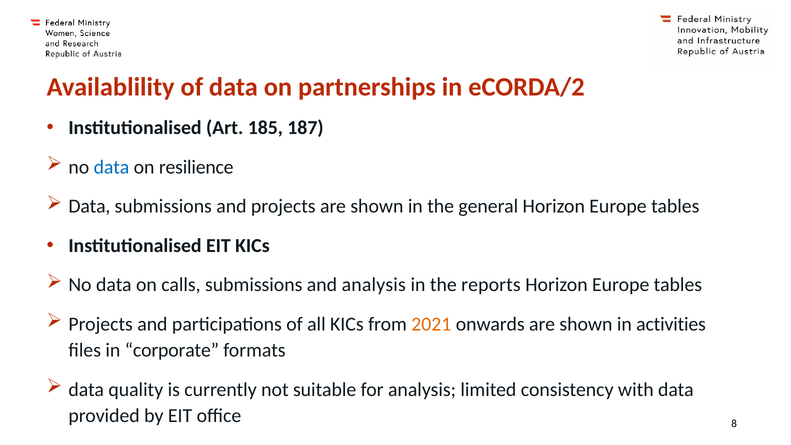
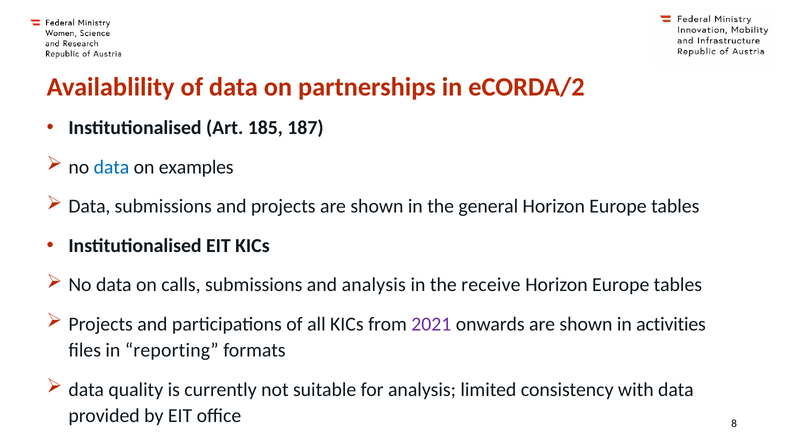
resilience: resilience -> examples
reports: reports -> receive
2021 colour: orange -> purple
corporate: corporate -> reporting
